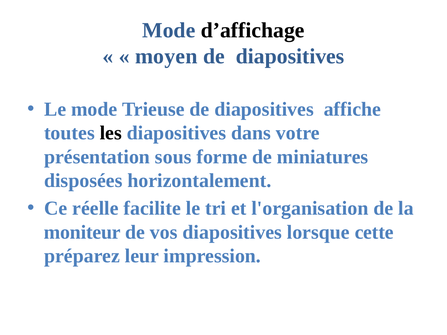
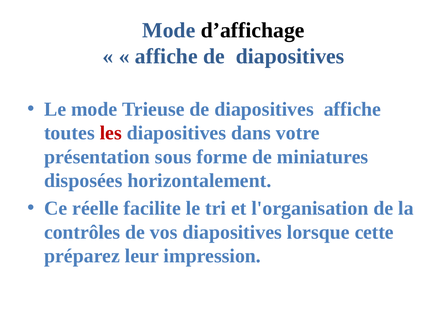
moyen at (166, 56): moyen -> affiche
les colour: black -> red
moniteur: moniteur -> contrôles
